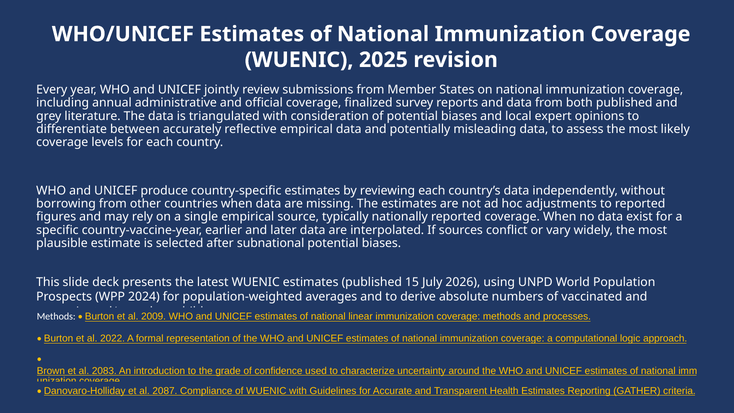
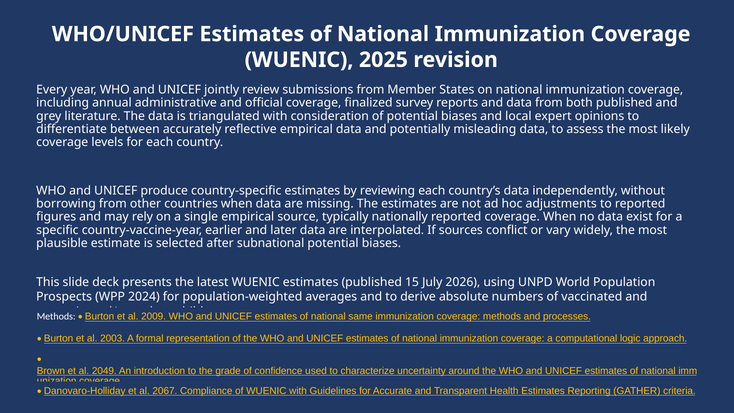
linear: linear -> same
2022: 2022 -> 2003
2083: 2083 -> 2049
2087: 2087 -> 2067
